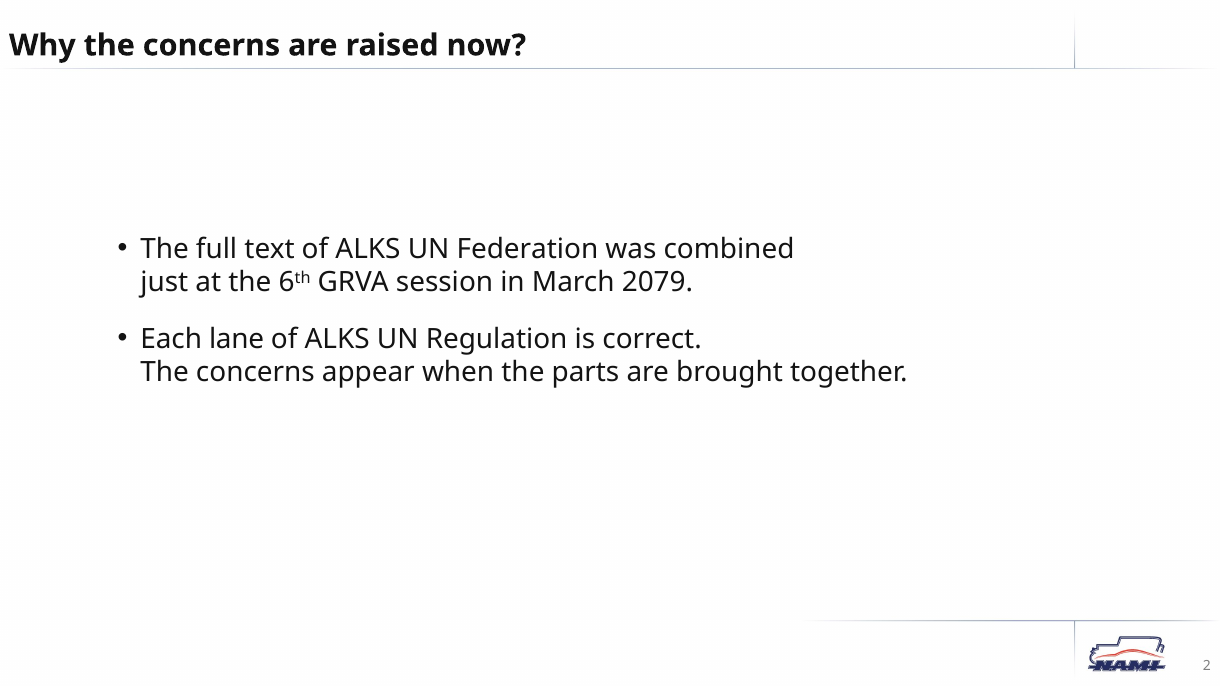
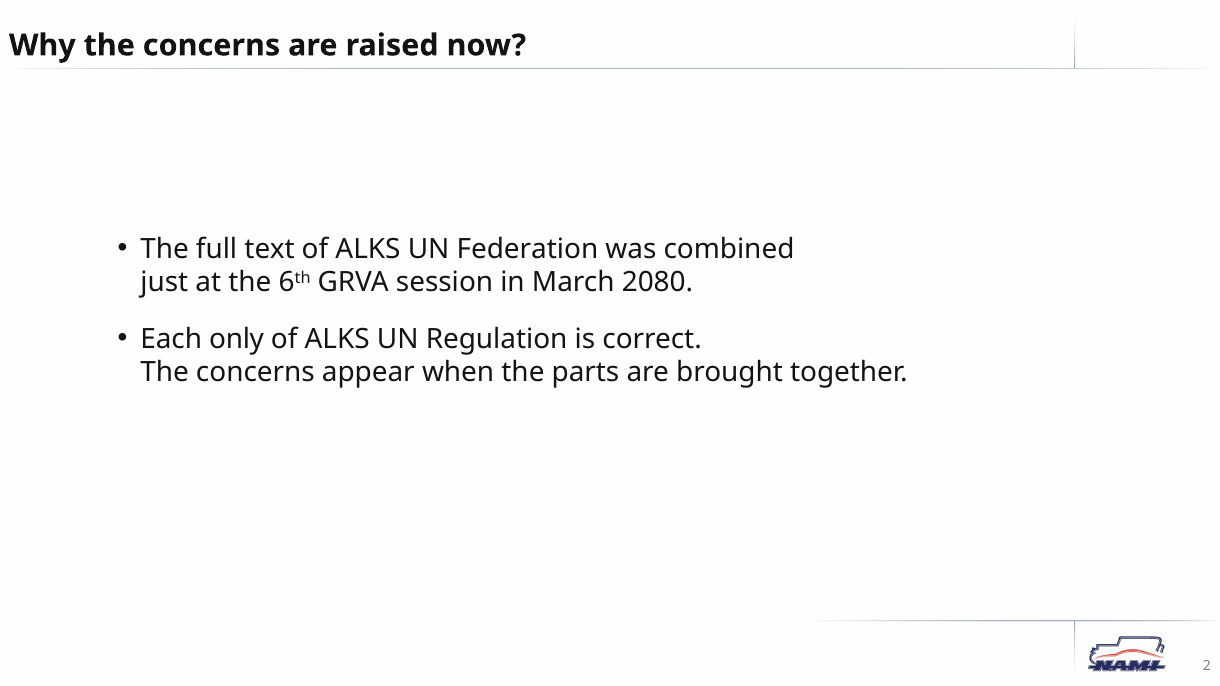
2079: 2079 -> 2080
lane: lane -> only
